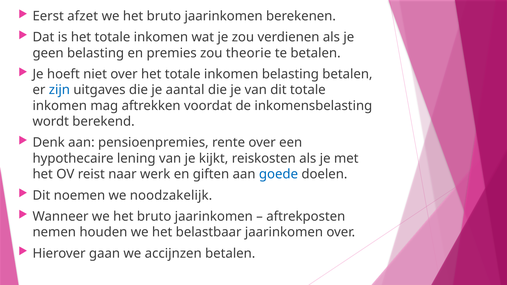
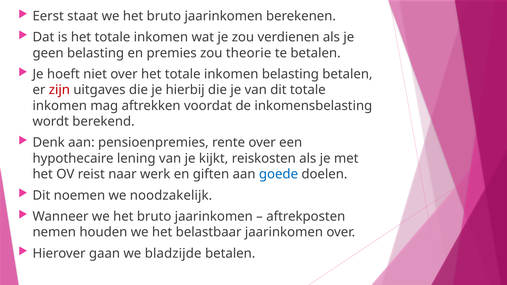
afzet: afzet -> staat
zijn colour: blue -> red
aantal: aantal -> hierbij
accijnzen: accijnzen -> bladzijde
